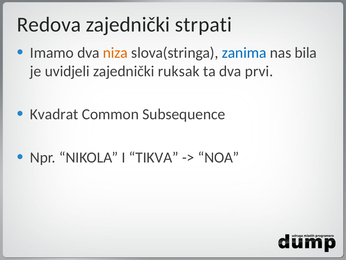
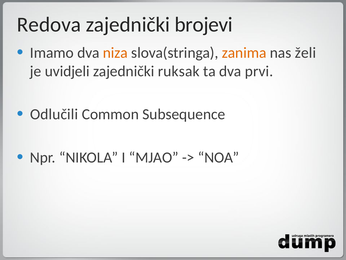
strpati: strpati -> brojevi
zanima colour: blue -> orange
bila: bila -> želi
Kvadrat: Kvadrat -> Odlučili
TIKVA: TIKVA -> MJAO
